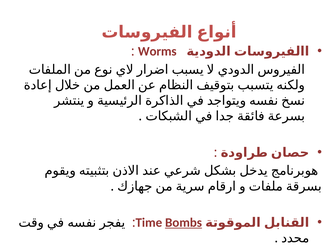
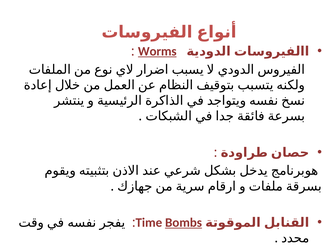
Worms underline: none -> present
